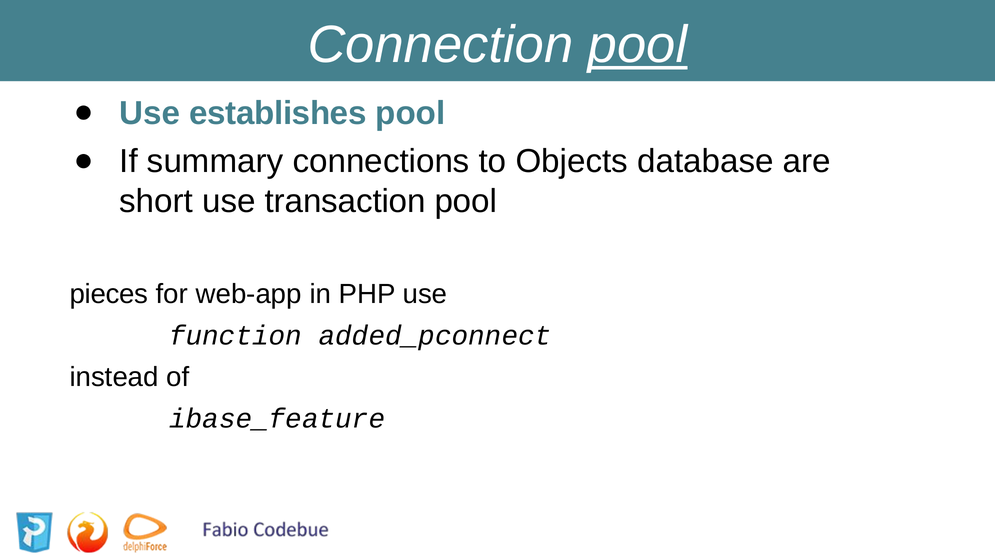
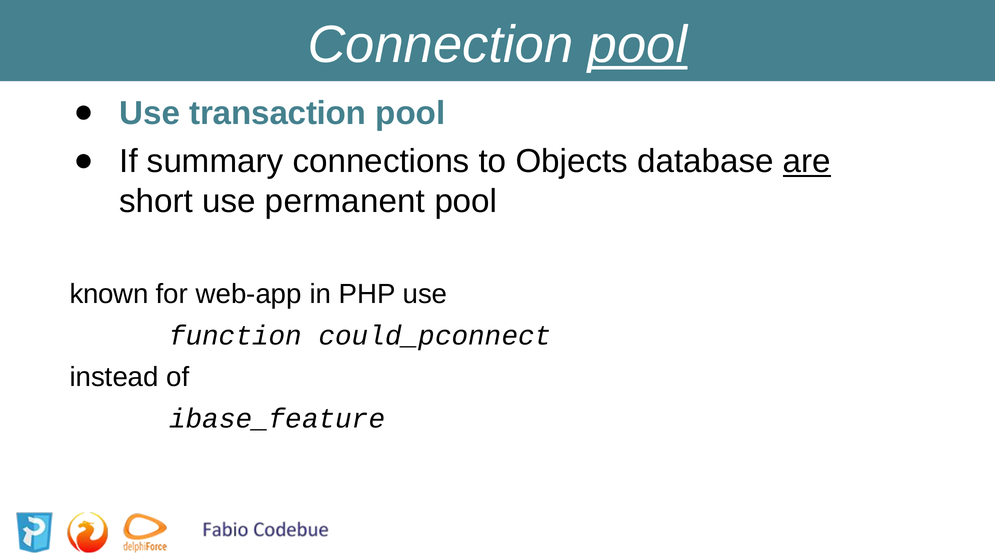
establishes: establishes -> transaction
are underline: none -> present
transaction: transaction -> permanent
pieces: pieces -> known
added_pconnect: added_pconnect -> could_pconnect
